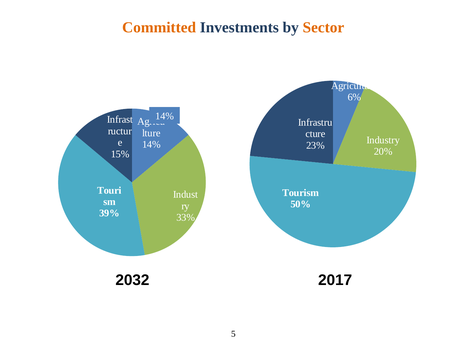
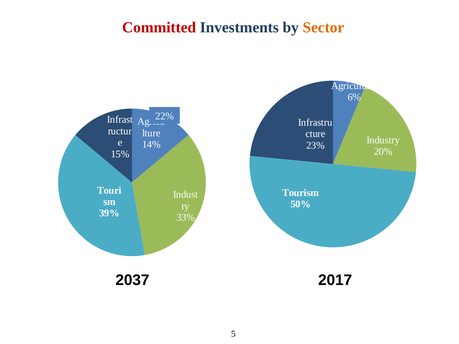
Committed colour: orange -> red
14% at (165, 116): 14% -> 22%
2032: 2032 -> 2037
